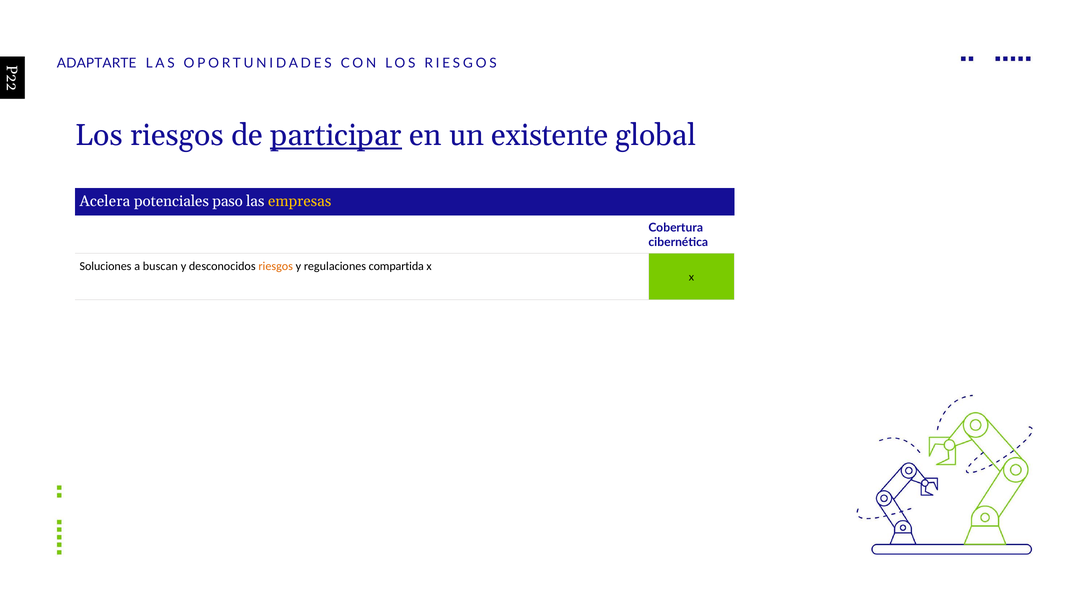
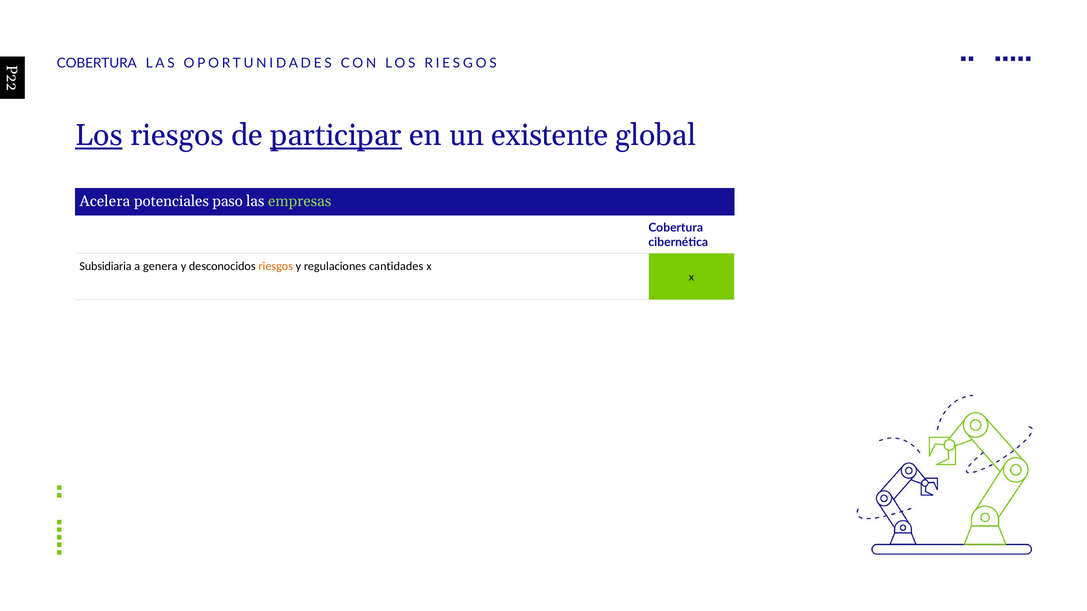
ADAPTARTE at (97, 63): ADAPTARTE -> COBERTURA
Los at (99, 135) underline: none -> present
empresas colour: yellow -> light green
Soluciones: Soluciones -> Subsidiaria
buscan: buscan -> genera
compartida: compartida -> cantidades
